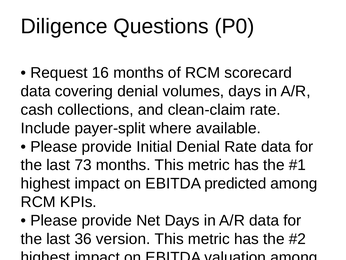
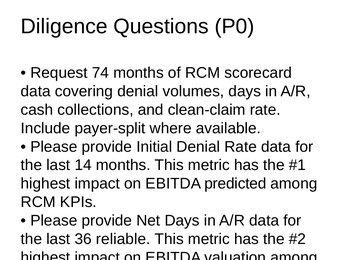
16: 16 -> 74
73: 73 -> 14
version: version -> reliable
